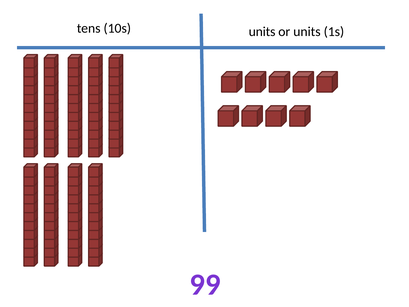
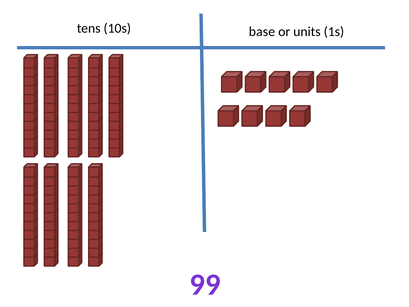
10s units: units -> base
